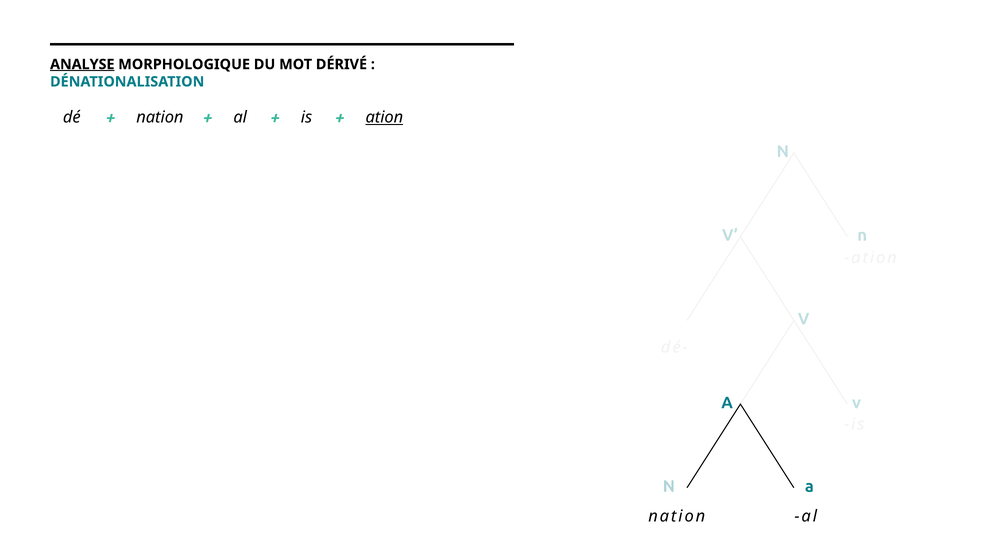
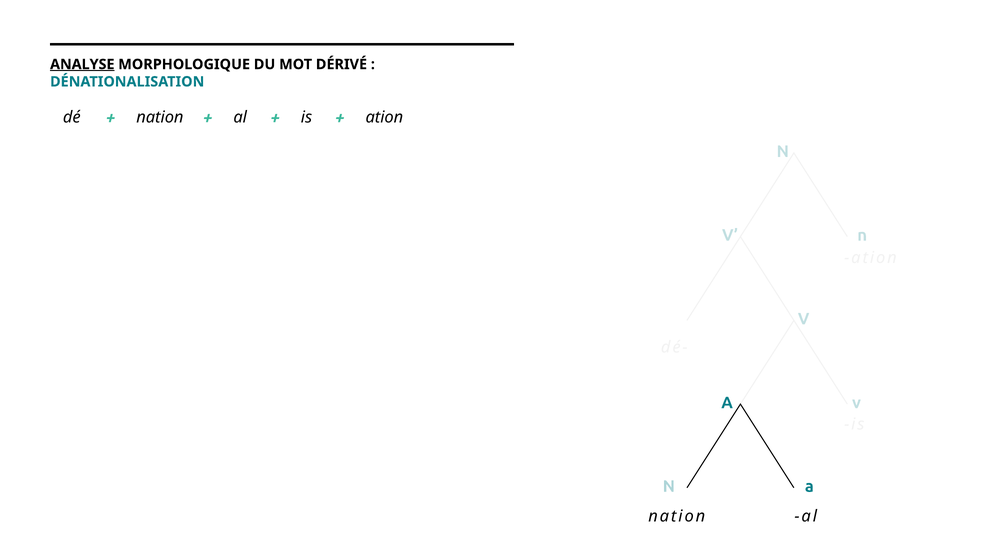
ation at (384, 117) underline: present -> none
